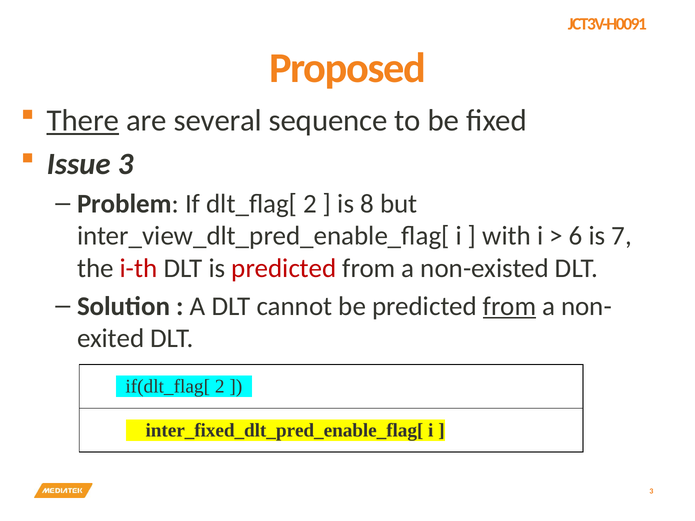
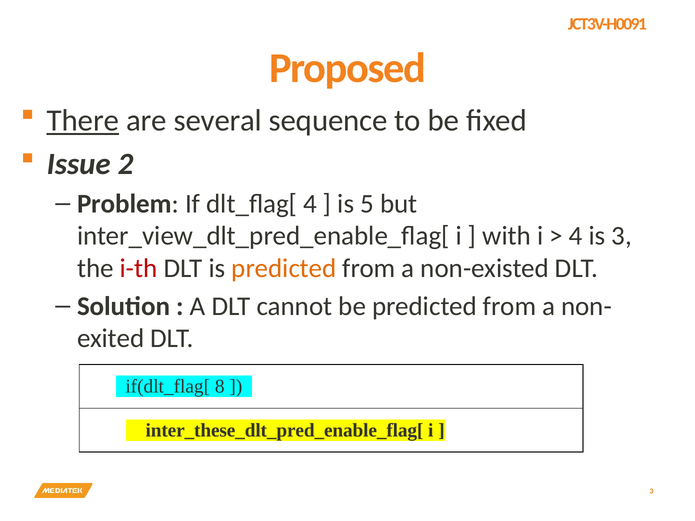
Issue 3: 3 -> 2
dlt_flag[ 2: 2 -> 4
8: 8 -> 5
6 at (576, 236): 6 -> 4
is 7: 7 -> 3
predicted at (284, 269) colour: red -> orange
from at (509, 306) underline: present -> none
2 at (220, 387): 2 -> 8
inter_fixed_dlt_pred_enable_flag[: inter_fixed_dlt_pred_enable_flag[ -> inter_these_dlt_pred_enable_flag[
